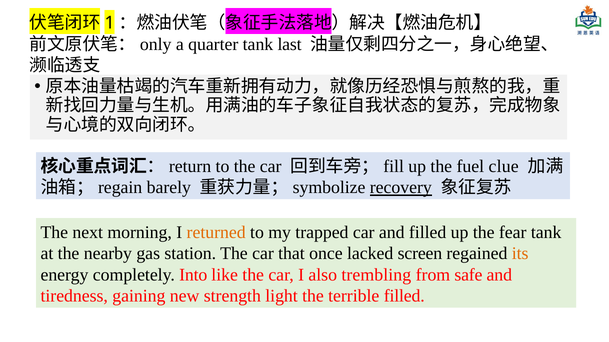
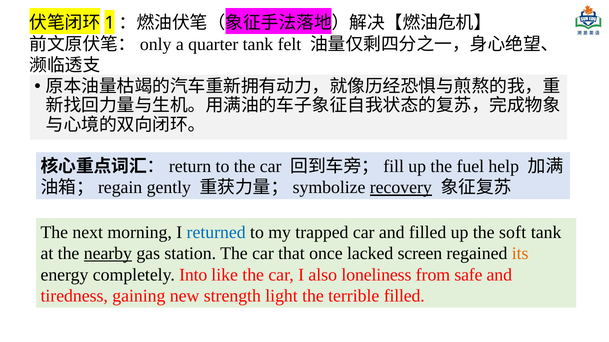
last: last -> felt
clue: clue -> help
barely: barely -> gently
returned colour: orange -> blue
fear: fear -> soft
nearby underline: none -> present
trembling: trembling -> loneliness
